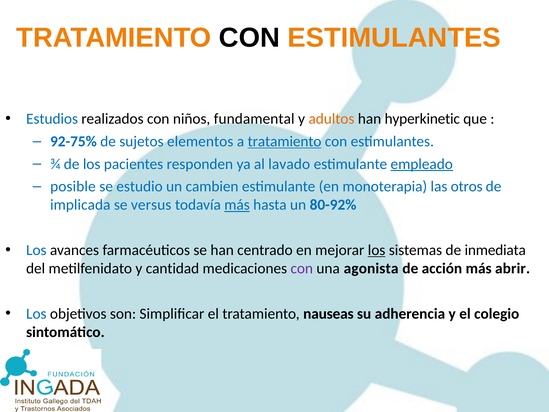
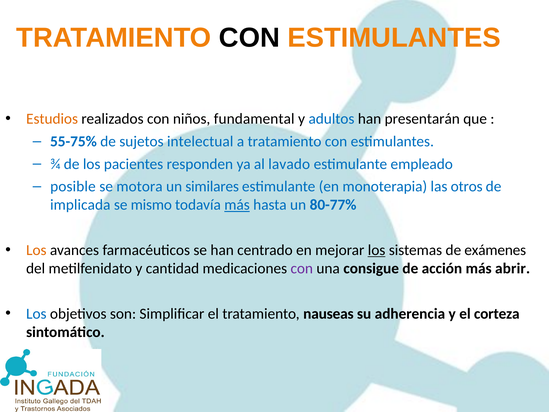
Estudios colour: blue -> orange
adultos colour: orange -> blue
hyperkinetic: hyperkinetic -> presentarán
92-75%: 92-75% -> 55-75%
elementos: elementos -> intelectual
tratamiento at (285, 141) underline: present -> none
empleado underline: present -> none
estudio: estudio -> motora
cambien: cambien -> similares
versus: versus -> mismo
80-92%: 80-92% -> 80-77%
Los at (36, 250) colour: blue -> orange
inmediata: inmediata -> exámenes
agonista: agonista -> consigue
colegio: colegio -> corteza
